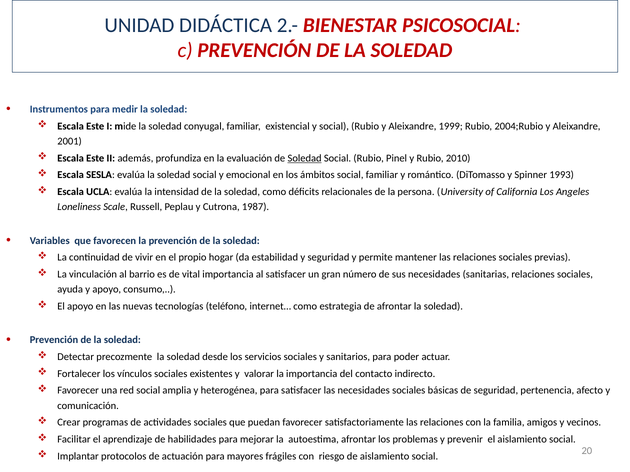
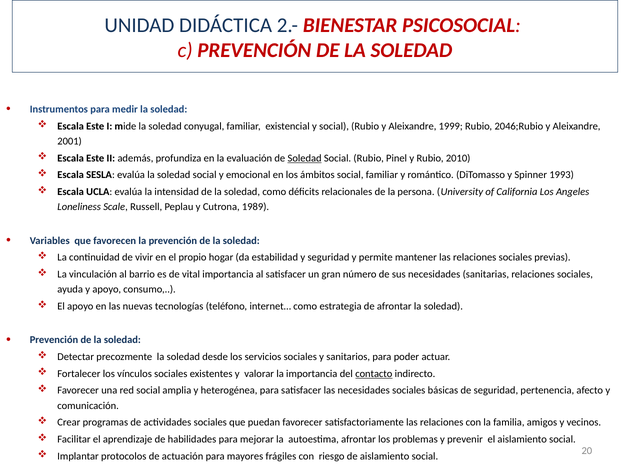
2004;Rubio: 2004;Rubio -> 2046;Rubio
1987: 1987 -> 1989
contacto underline: none -> present
